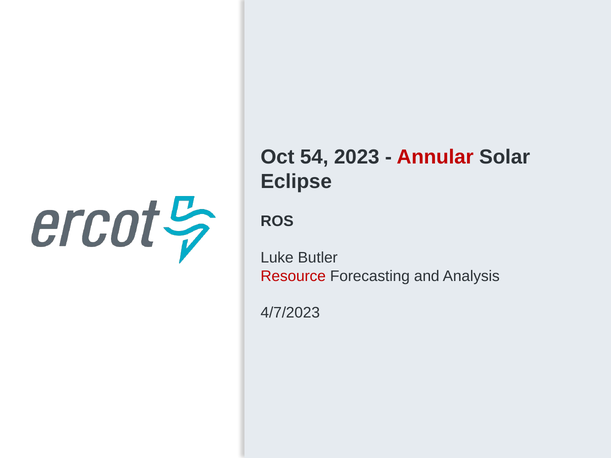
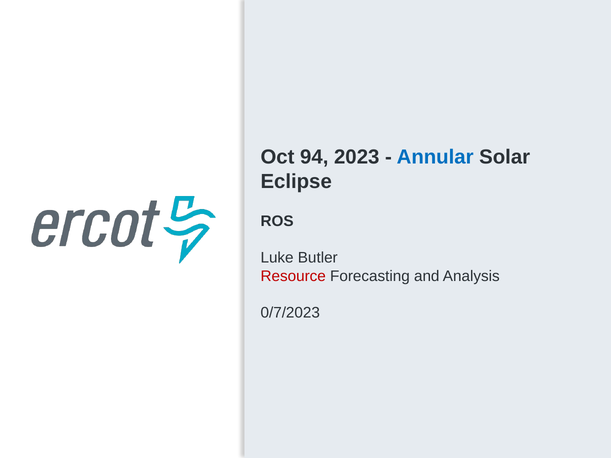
54: 54 -> 94
Annular colour: red -> blue
4/7/2023: 4/7/2023 -> 0/7/2023
